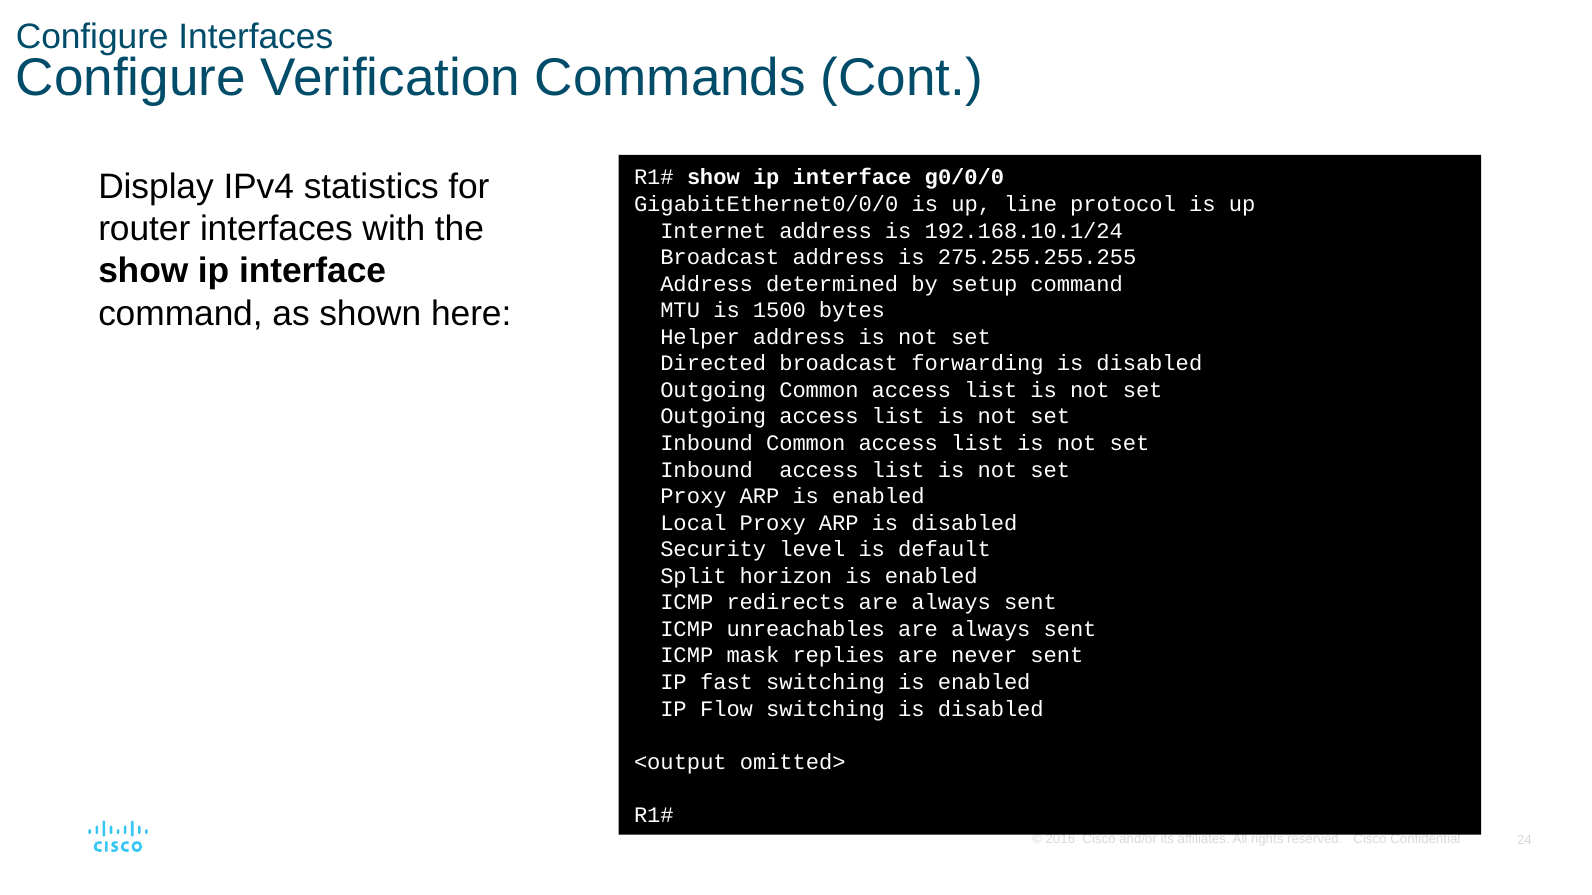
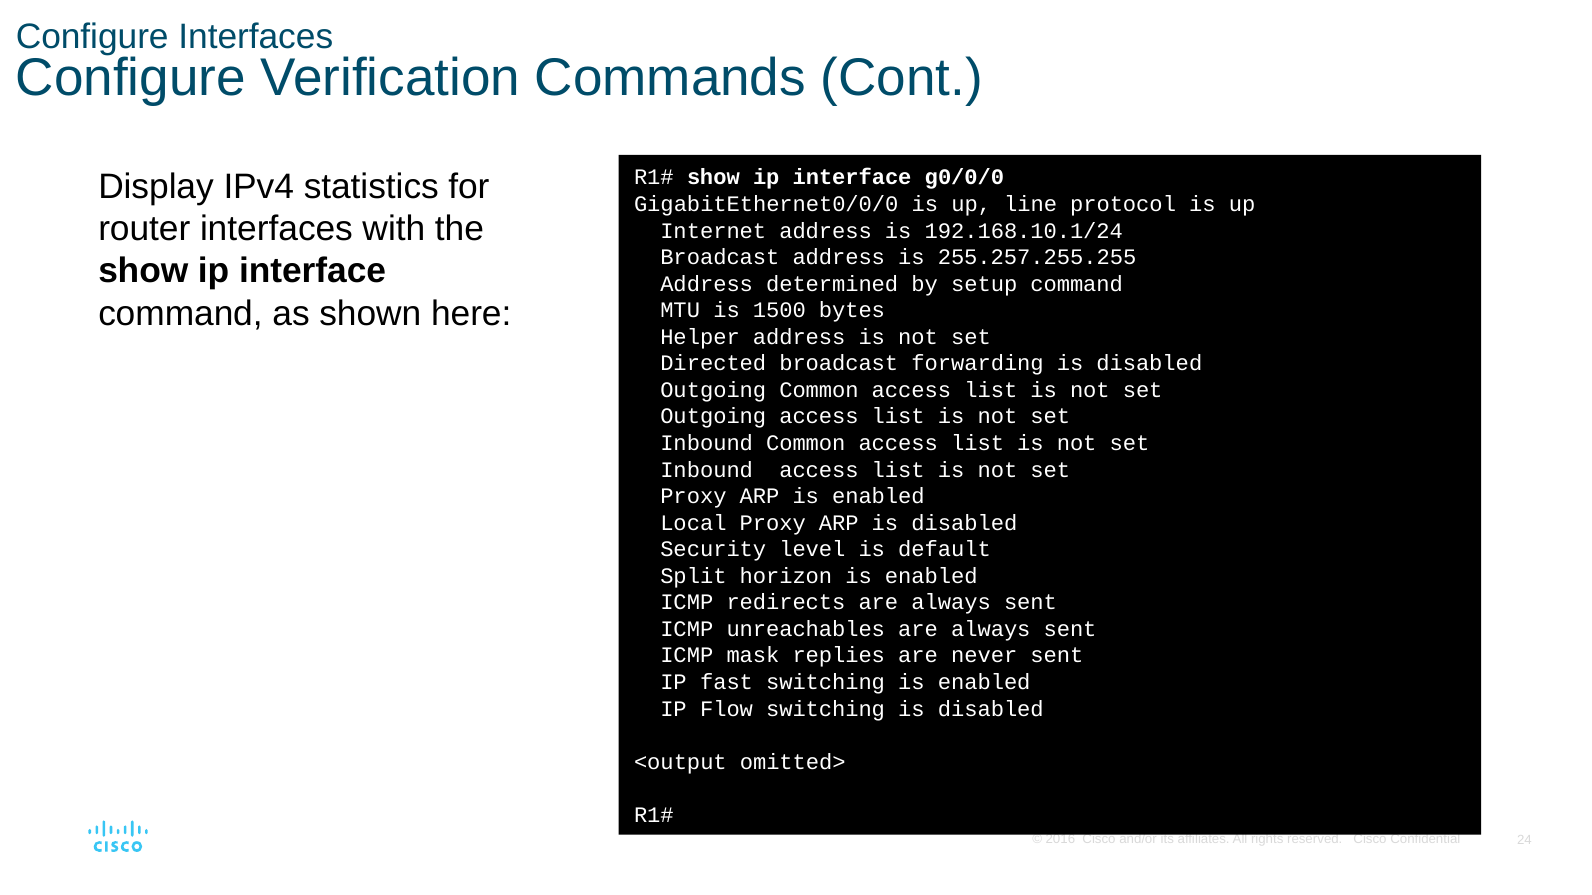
275.255.255.255: 275.255.255.255 -> 255.257.255.255
